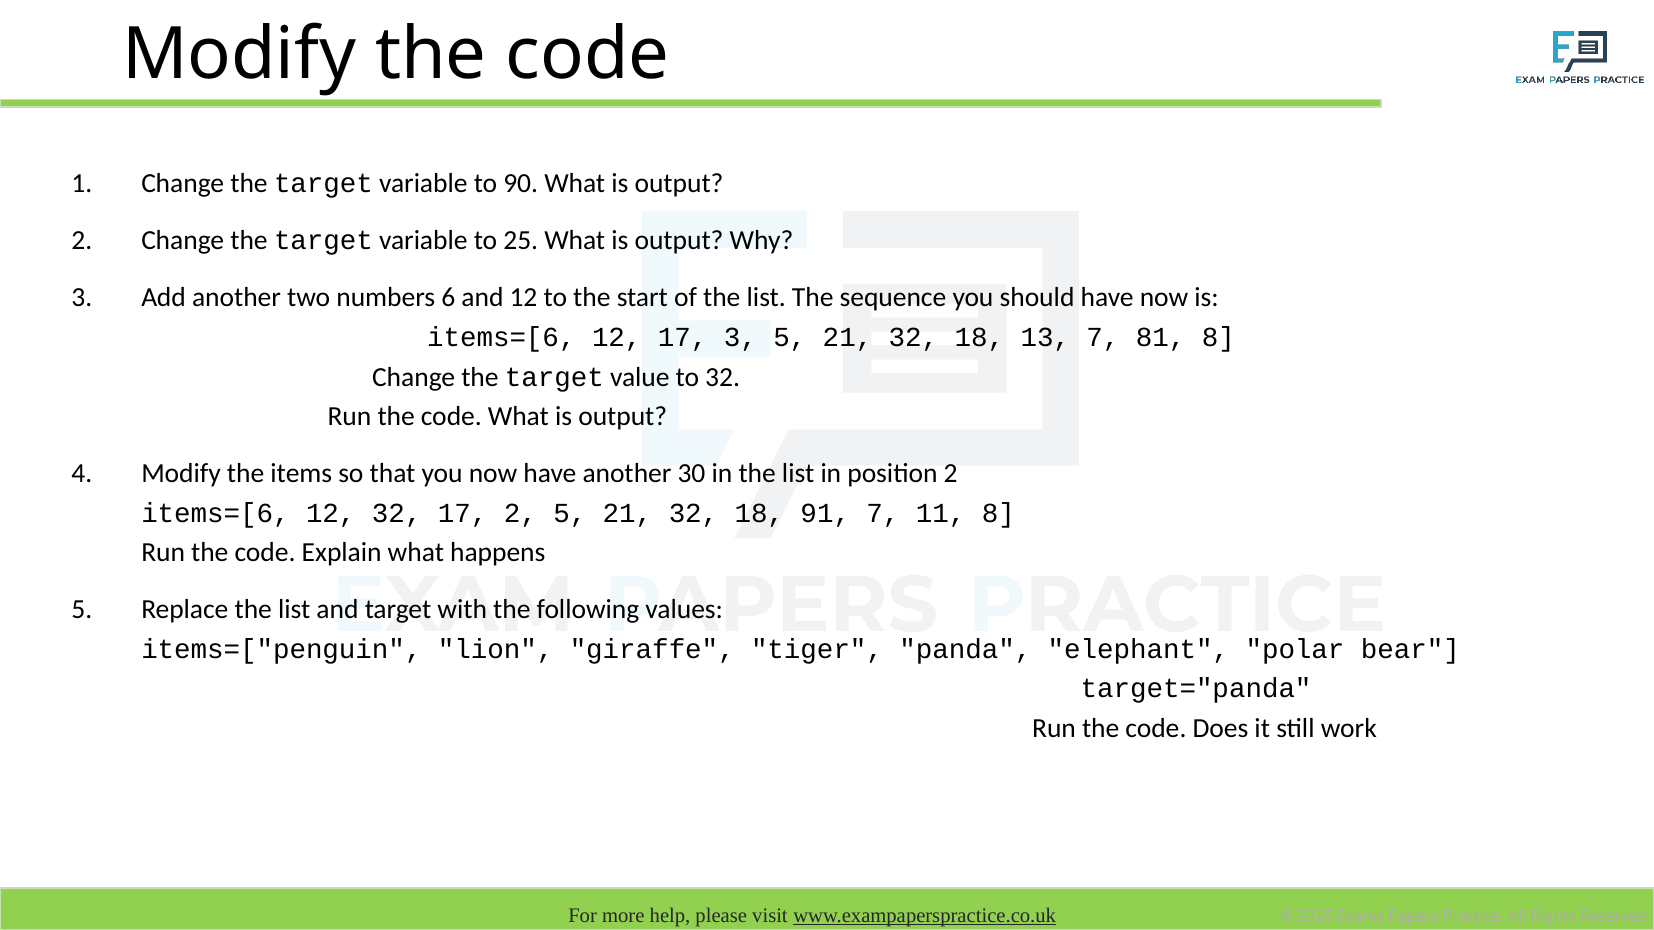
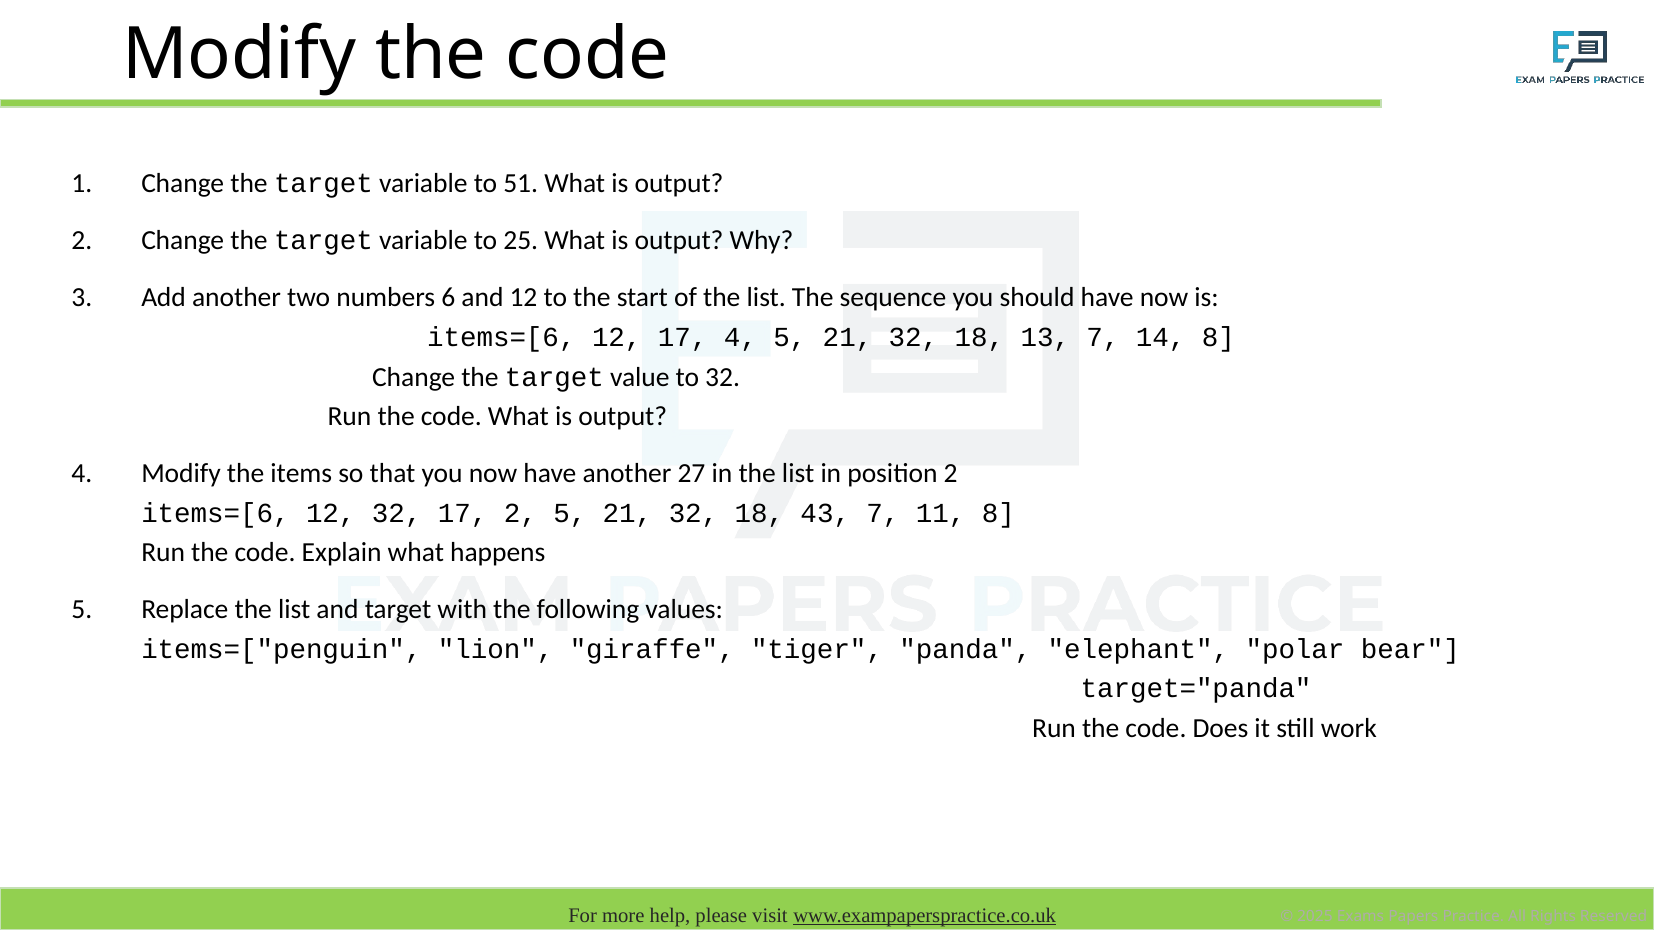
90: 90 -> 51
17 3: 3 -> 4
81: 81 -> 14
30: 30 -> 27
91: 91 -> 43
